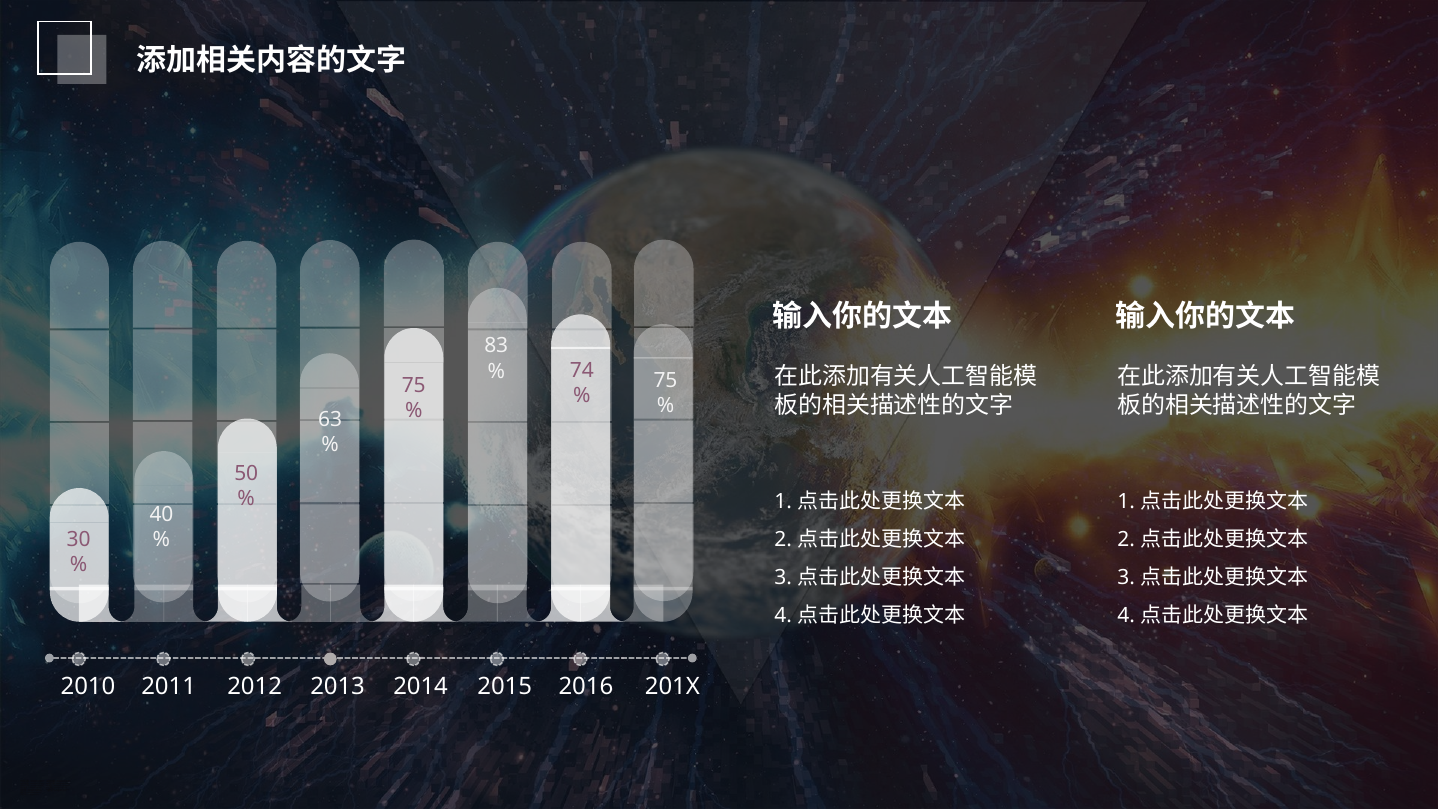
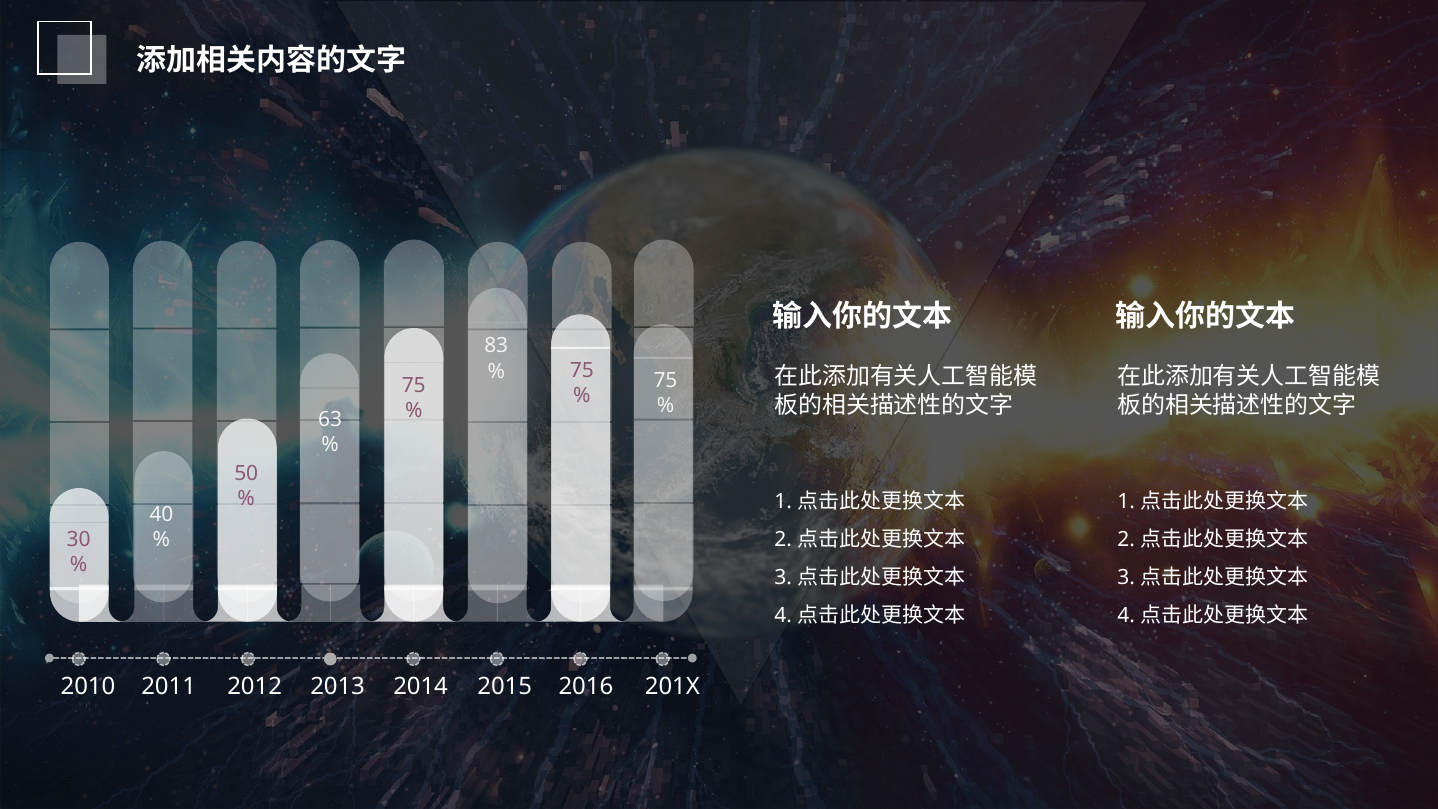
74 at (582, 370): 74 -> 75
